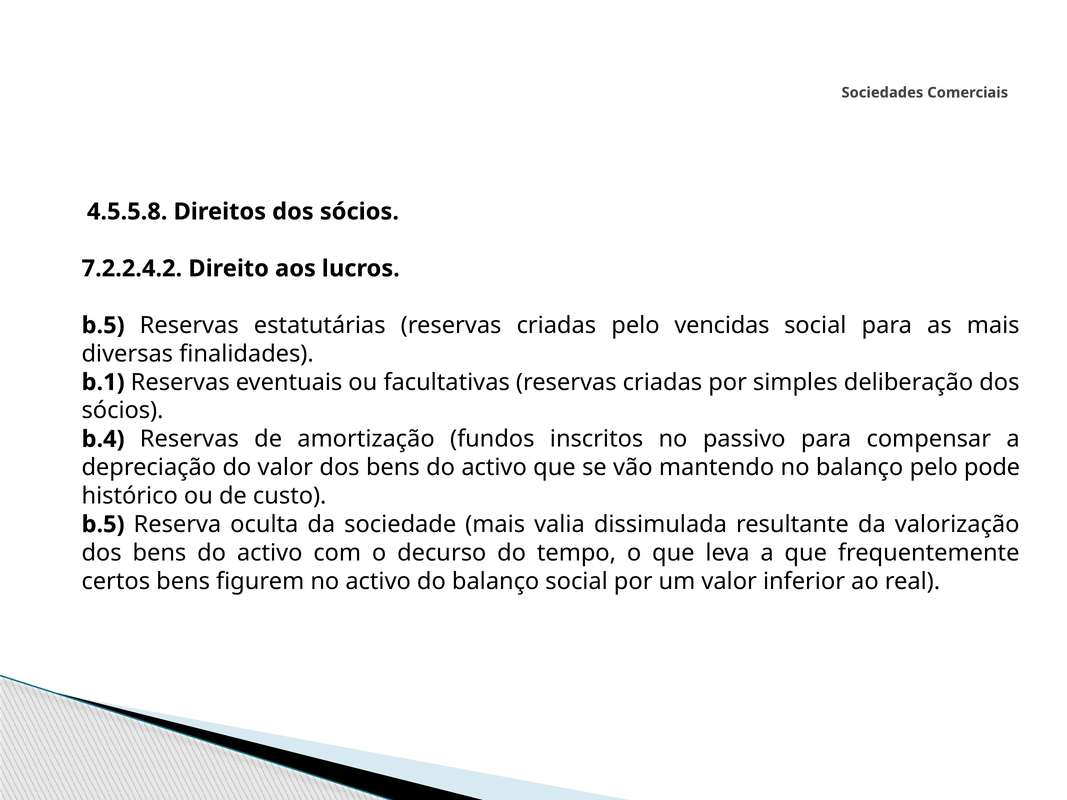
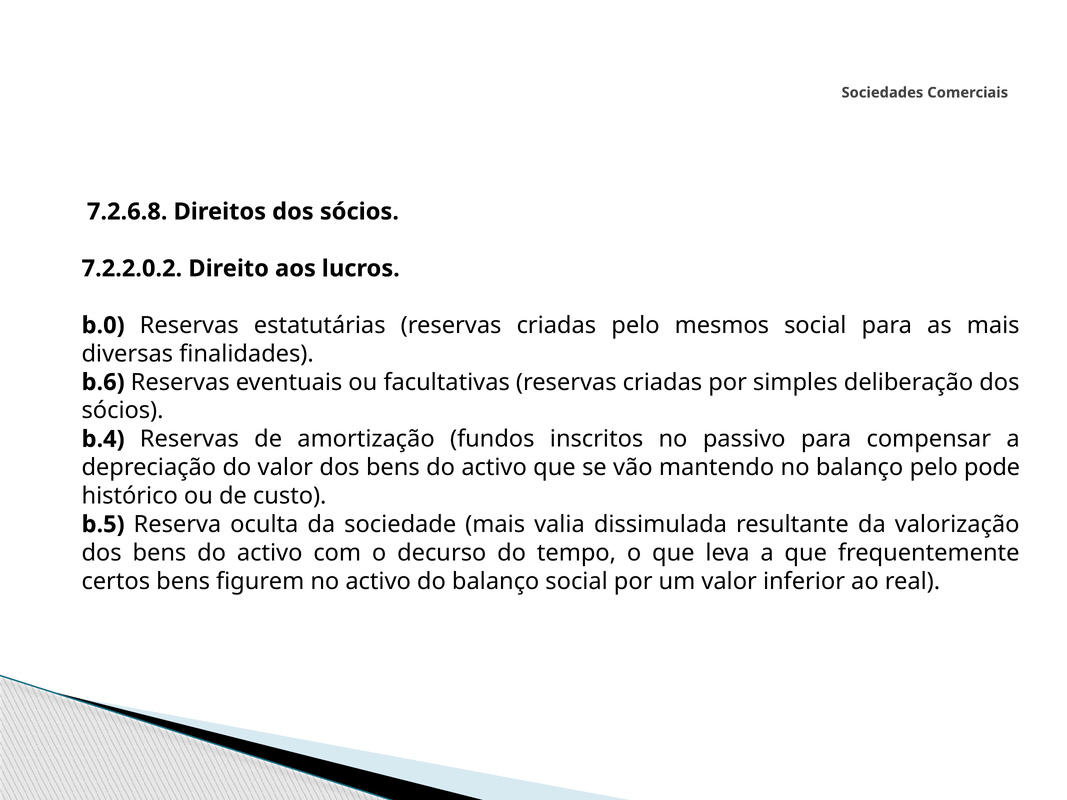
4.5.5.8: 4.5.5.8 -> 7.2.6.8
7.2.2.4.2: 7.2.2.4.2 -> 7.2.2.0.2
b.5 at (103, 325): b.5 -> b.0
vencidas: vencidas -> mesmos
b.1: b.1 -> b.6
